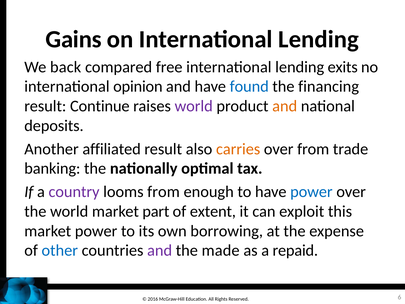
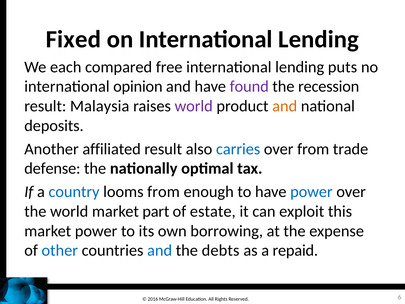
Gains: Gains -> Fixed
back: back -> each
exits: exits -> puts
found colour: blue -> purple
financing: financing -> recession
Continue: Continue -> Malaysia
carries colour: orange -> blue
banking: banking -> defense
country colour: purple -> blue
extent: extent -> estate
and at (160, 250) colour: purple -> blue
made: made -> debts
